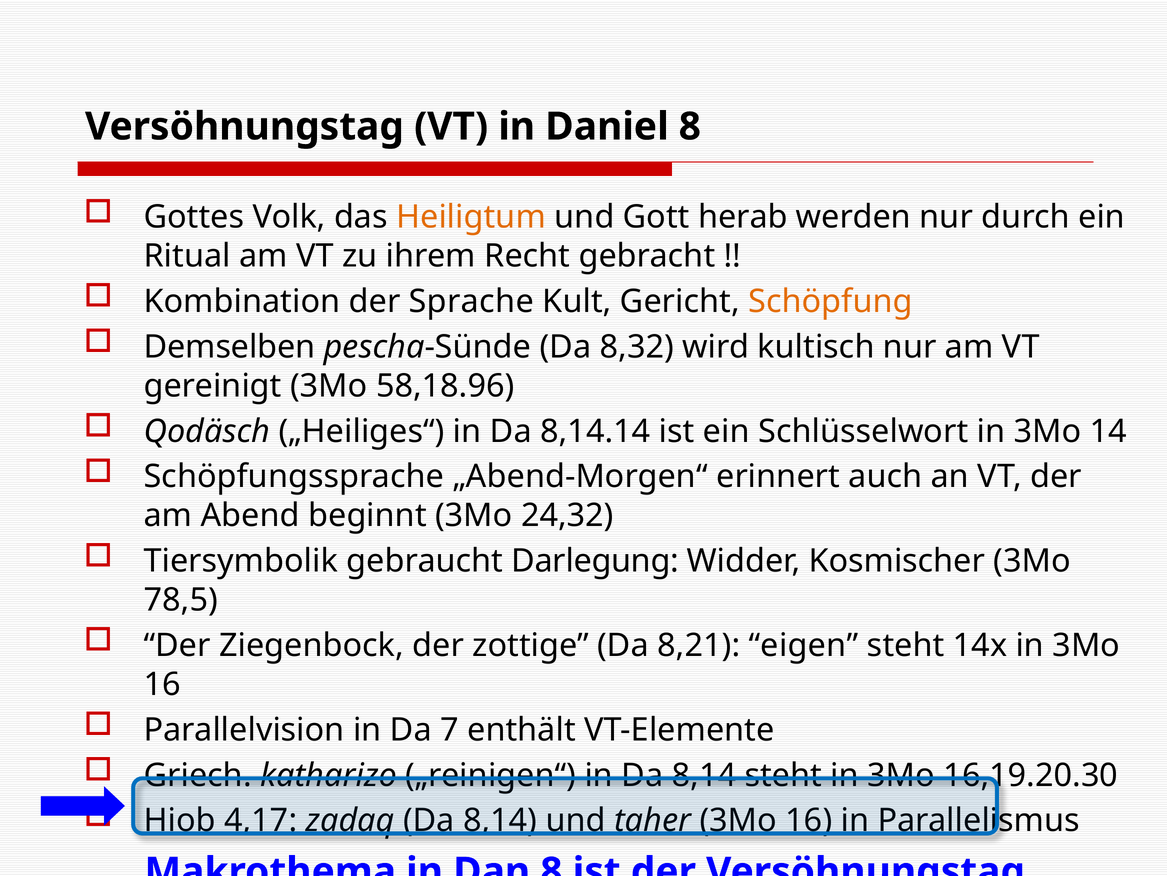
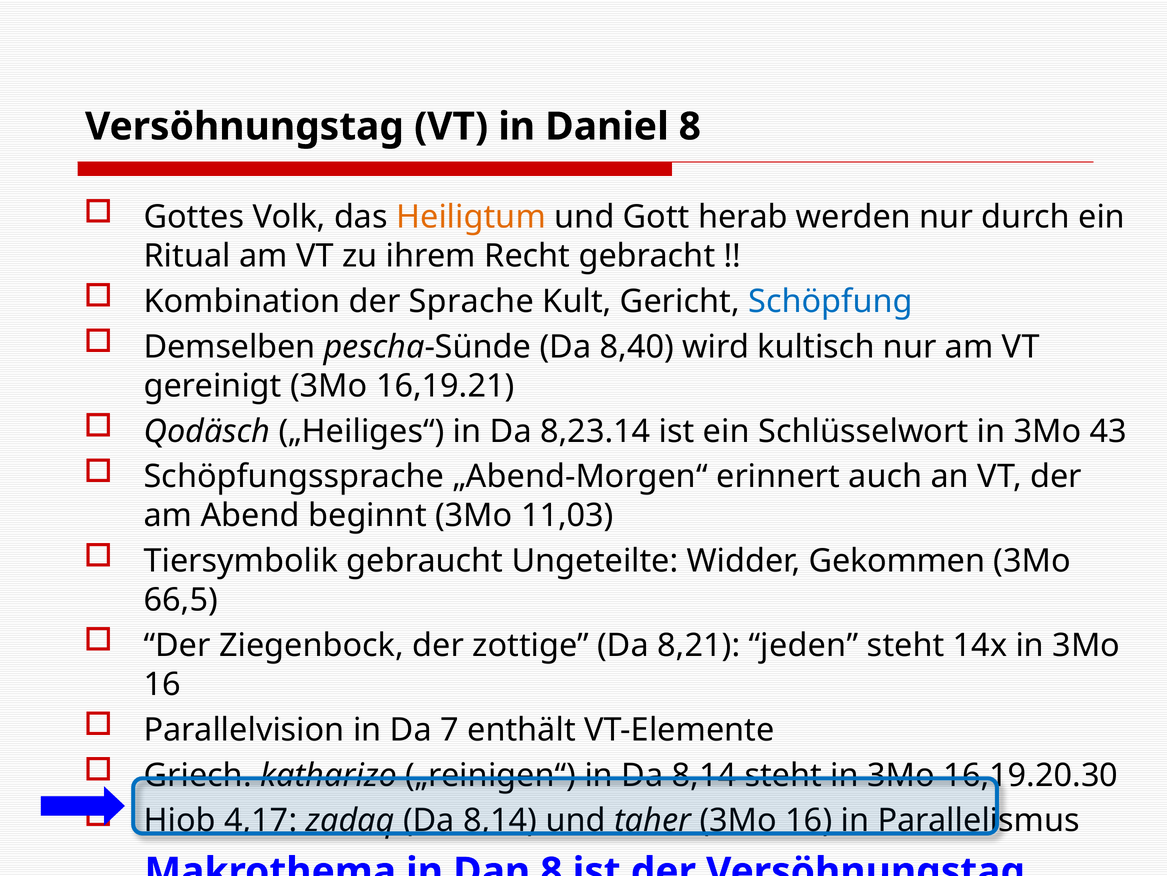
Schöpfung colour: orange -> blue
8,32: 8,32 -> 8,40
58,18.96: 58,18.96 -> 16,19.21
8,14.14: 8,14.14 -> 8,23.14
14: 14 -> 43
24,32: 24,32 -> 11,03
Darlegung: Darlegung -> Ungeteilte
Kosmischer: Kosmischer -> Gekommen
78,5: 78,5 -> 66,5
eigen: eigen -> jeden
